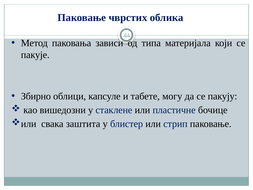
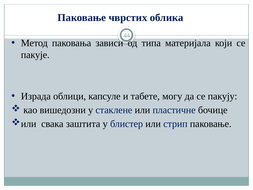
Збирно: Збирно -> Израда
